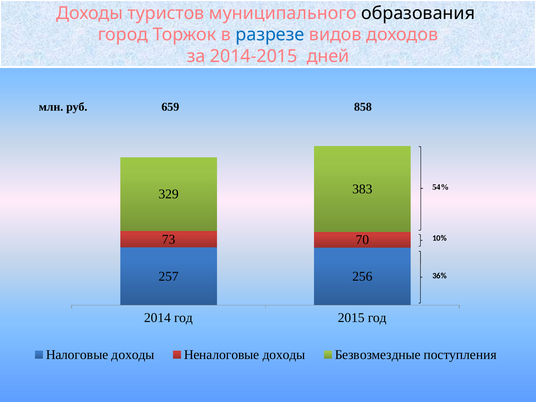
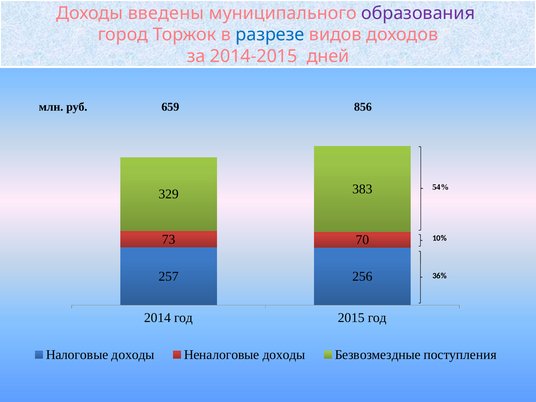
туристов: туристов -> введены
образования colour: black -> purple
858: 858 -> 856
